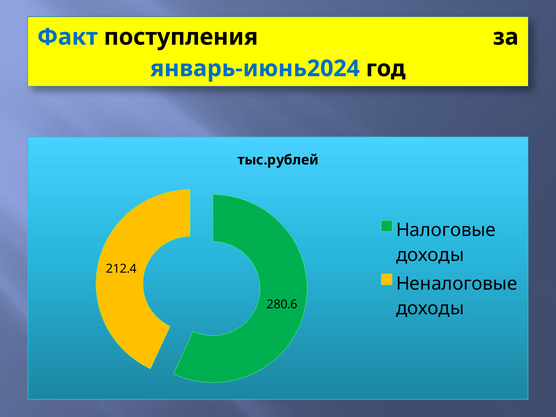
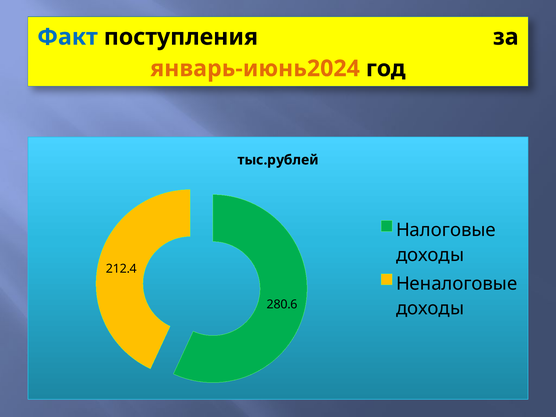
январь-июнь2024 colour: blue -> orange
